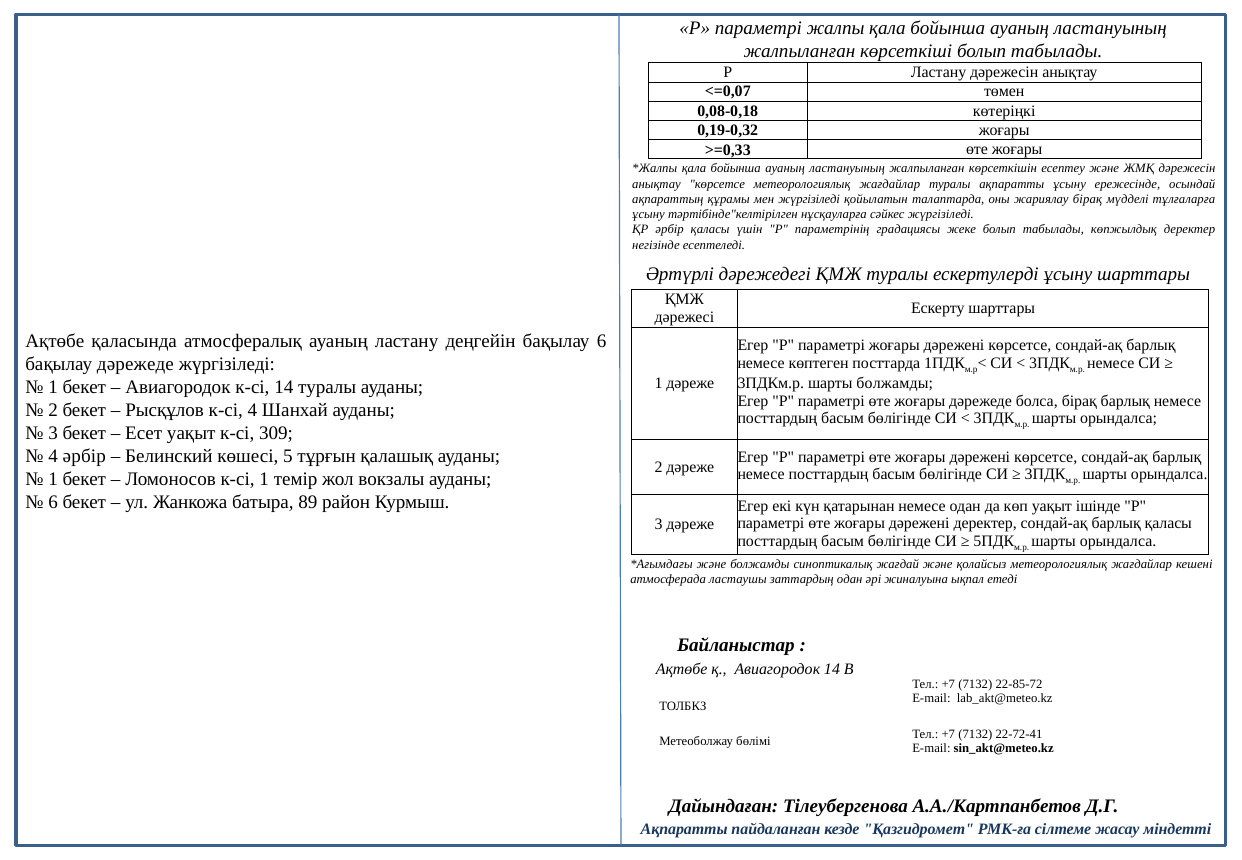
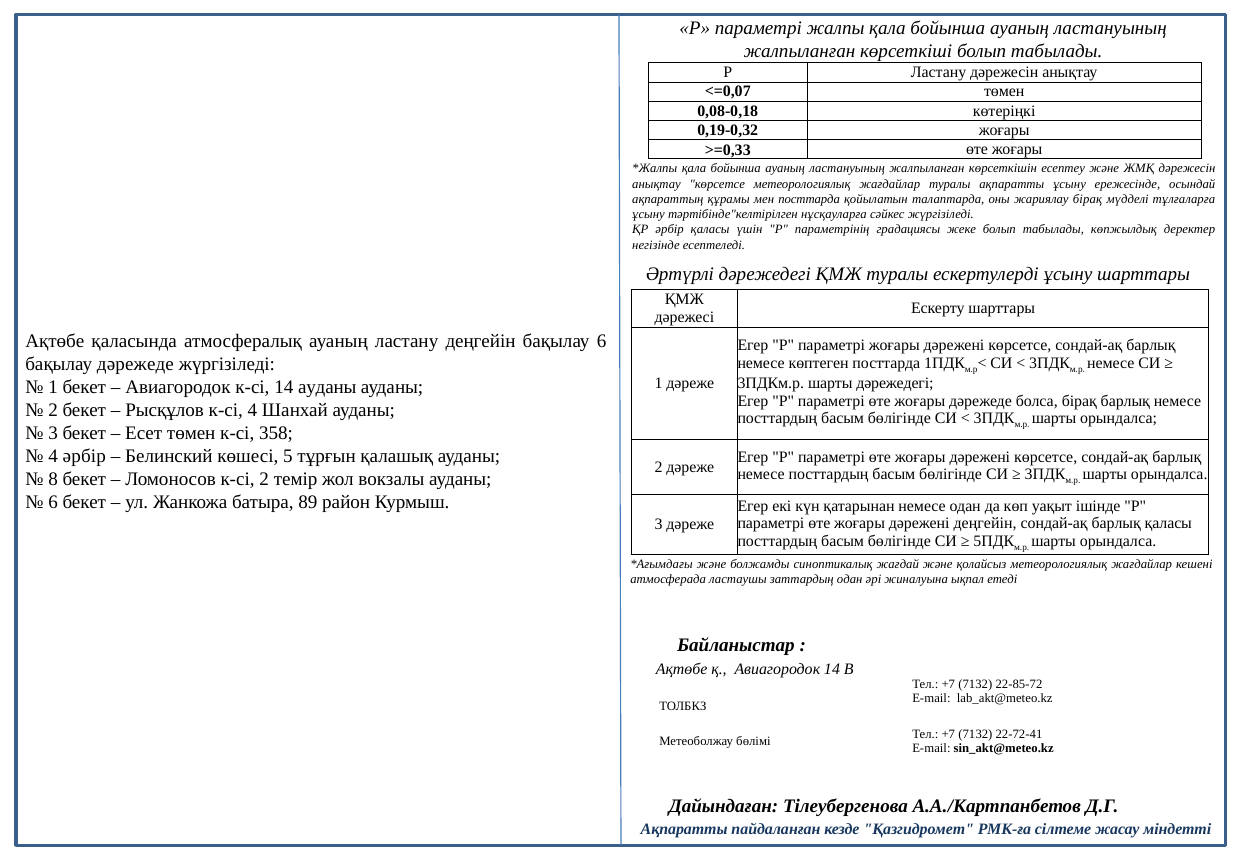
мен жүргізіледі: жүргізіледі -> посттарда
шарты болжамды: болжамды -> дәрежедегі
14 туралы: туралы -> ауданы
Есет уақыт: уақыт -> төмен
309: 309 -> 358
1 at (53, 479): 1 -> 8
к-сі 1: 1 -> 2
дәрежені деректер: деректер -> деңгейін
